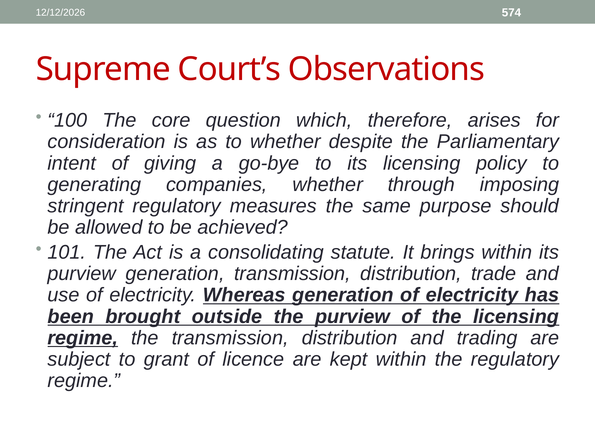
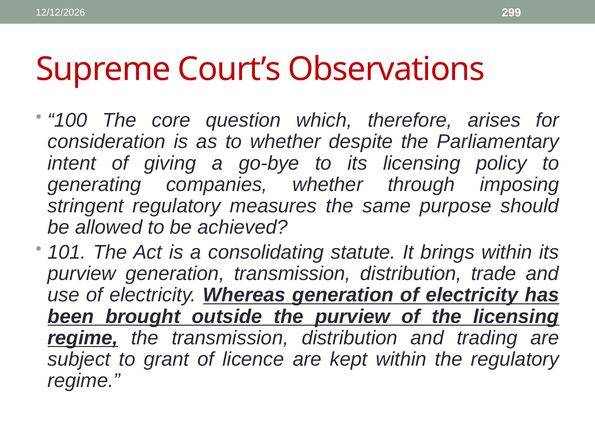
574: 574 -> 299
